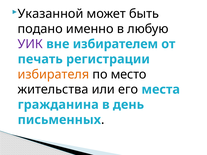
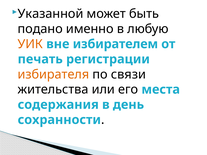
УИК colour: purple -> orange
место: место -> связи
гражданина: гражданина -> содержания
письменных: письменных -> сохранности
